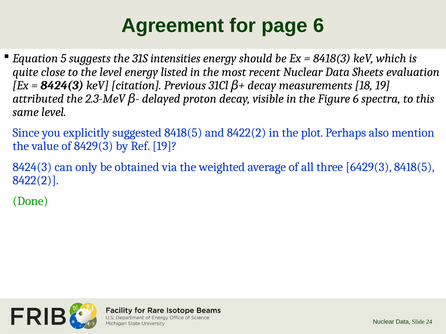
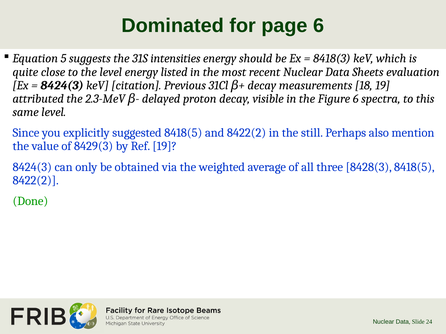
Agreement: Agreement -> Dominated
plot: plot -> still
6429(3: 6429(3 -> 8428(3
